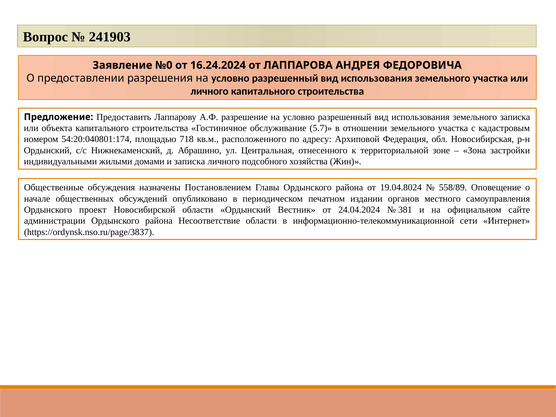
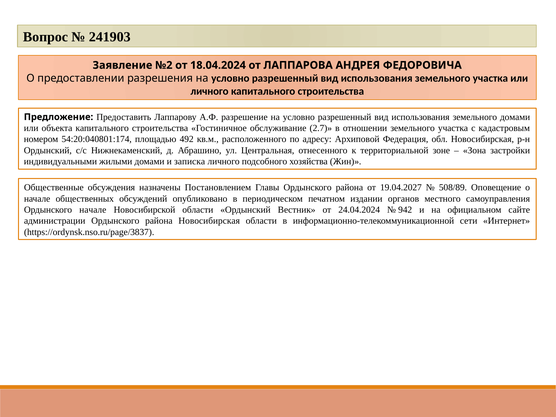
№0: №0 -> №2
16.24.2024: 16.24.2024 -> 18.04.2024
земельного записка: записка -> домами
5.7: 5.7 -> 2.7
718: 718 -> 492
19.04.8024: 19.04.8024 -> 19.04.2027
558/89: 558/89 -> 508/89
Ордынского проект: проект -> начале
381: 381 -> 942
района Несоответствие: Несоответствие -> Новосибирская
